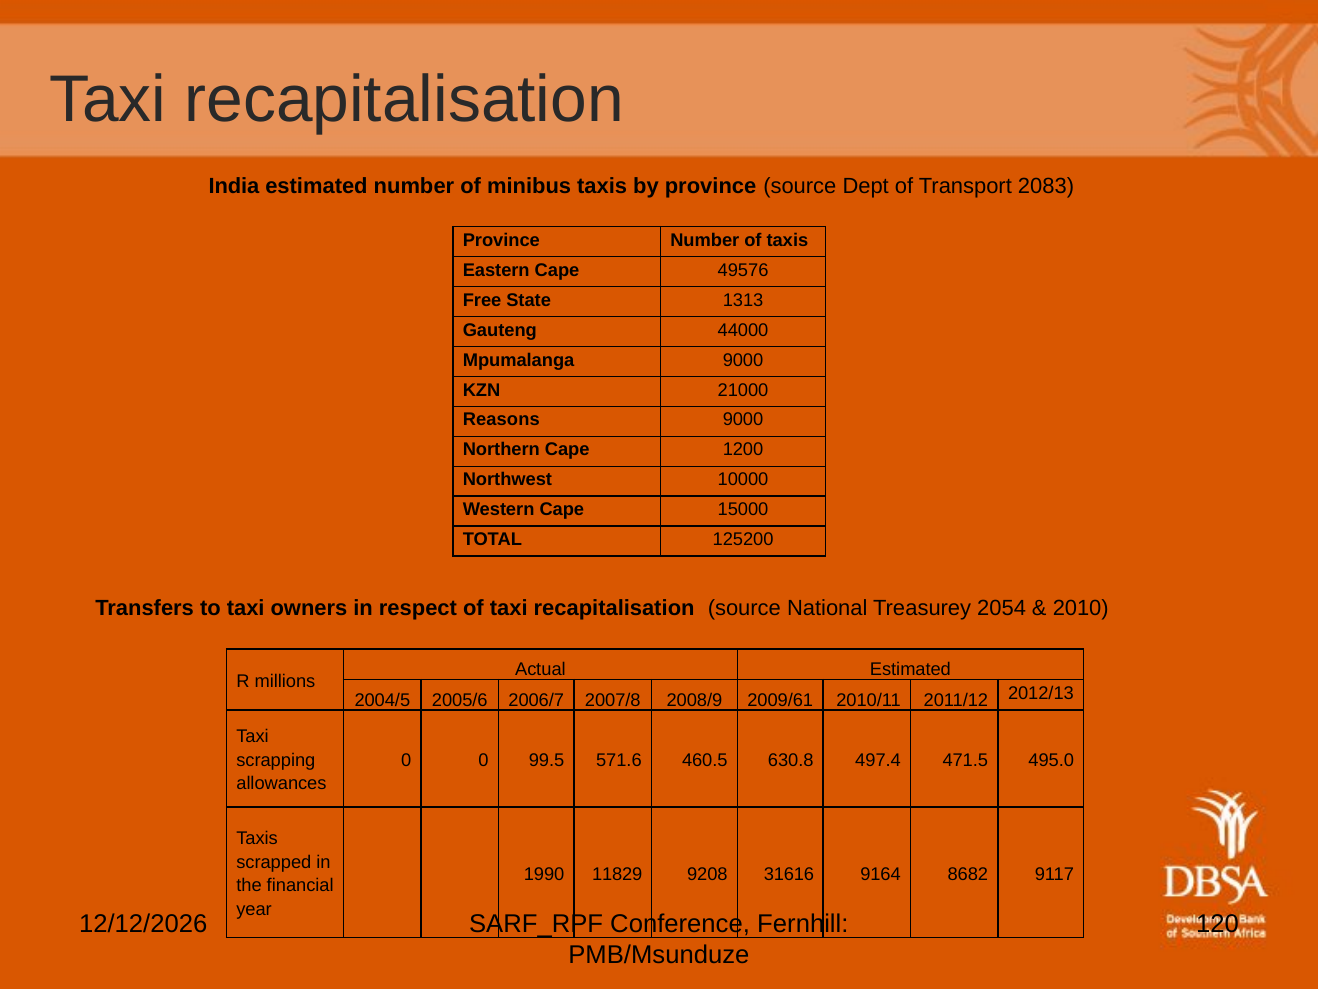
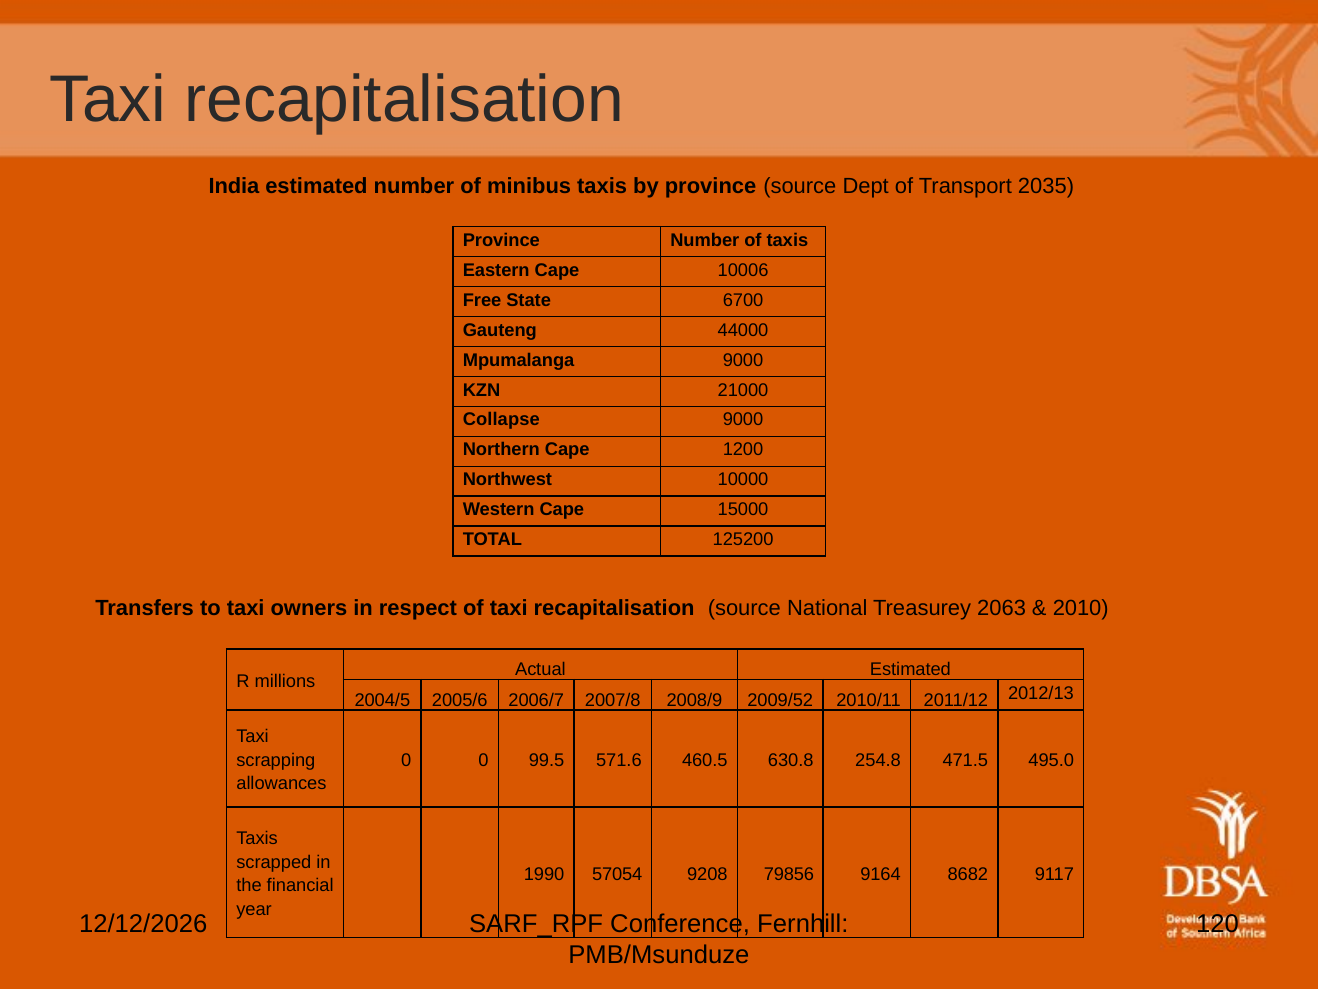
2083: 2083 -> 2035
49576: 49576 -> 10006
1313: 1313 -> 6700
Reasons: Reasons -> Collapse
2054: 2054 -> 2063
2009/61: 2009/61 -> 2009/52
497.4: 497.4 -> 254.8
11829: 11829 -> 57054
31616: 31616 -> 79856
